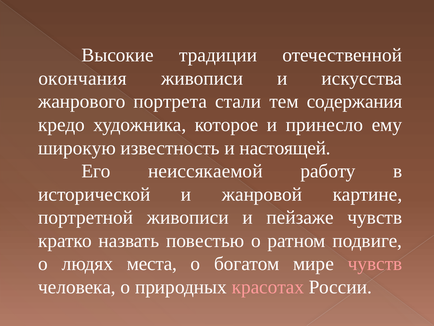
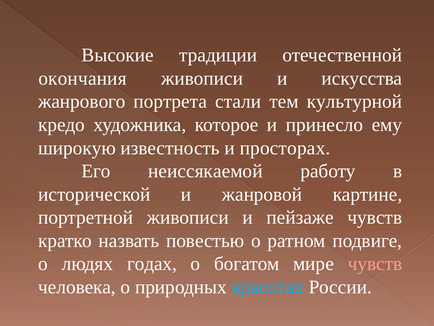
содержания: содержания -> культурной
настоящей: настоящей -> просторах
места: места -> годах
красотах colour: pink -> light blue
